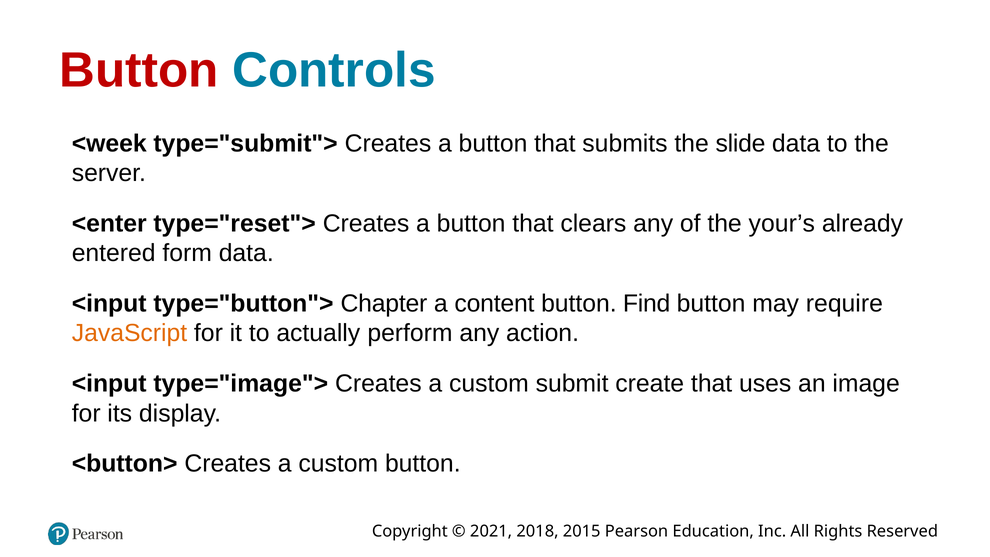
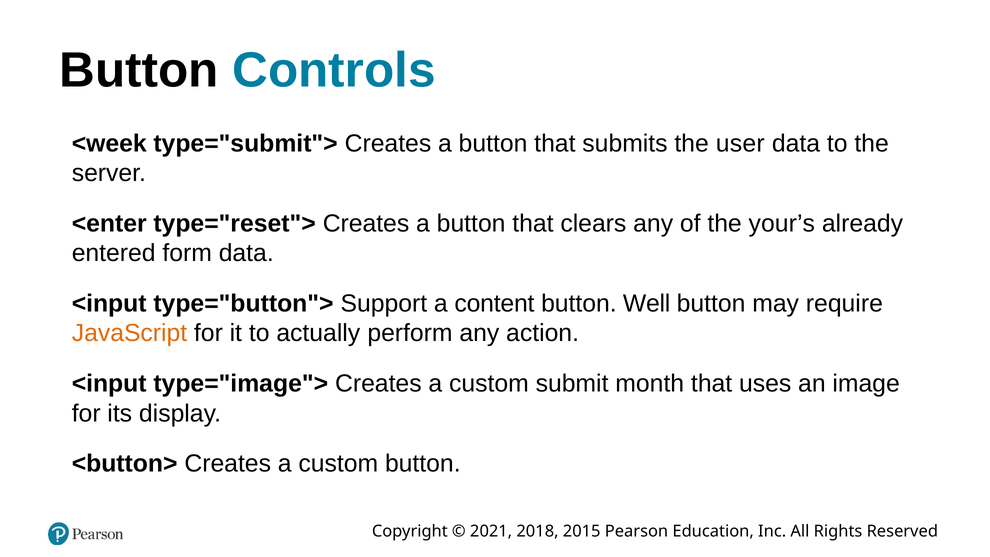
Button at (139, 70) colour: red -> black
slide: slide -> user
Chapter: Chapter -> Support
Find: Find -> Well
create: create -> month
